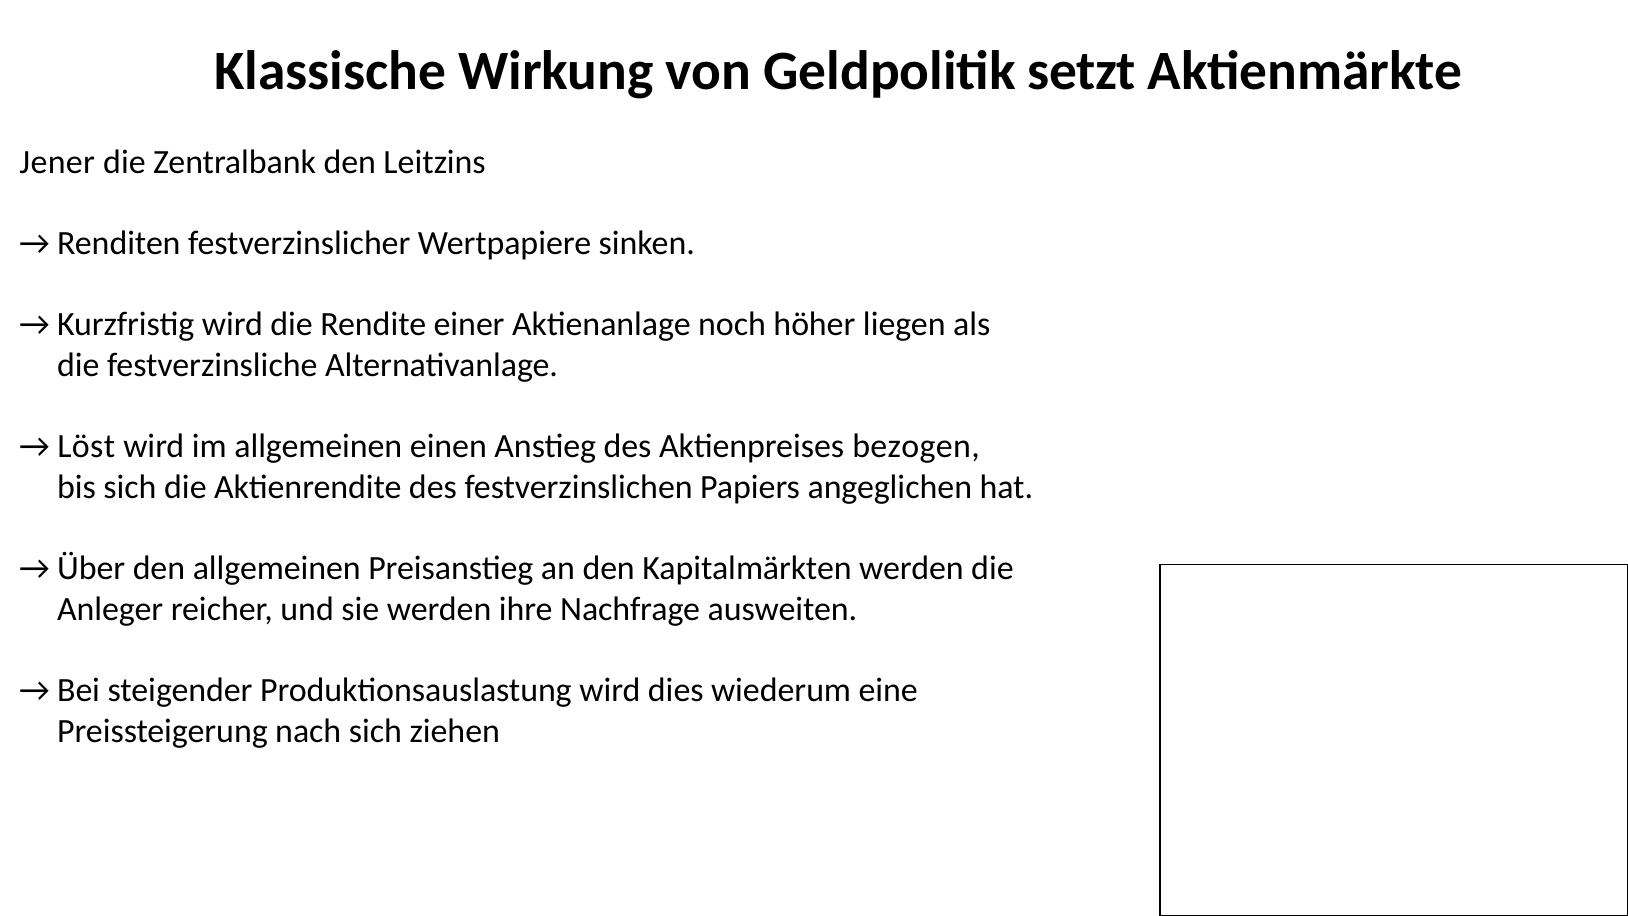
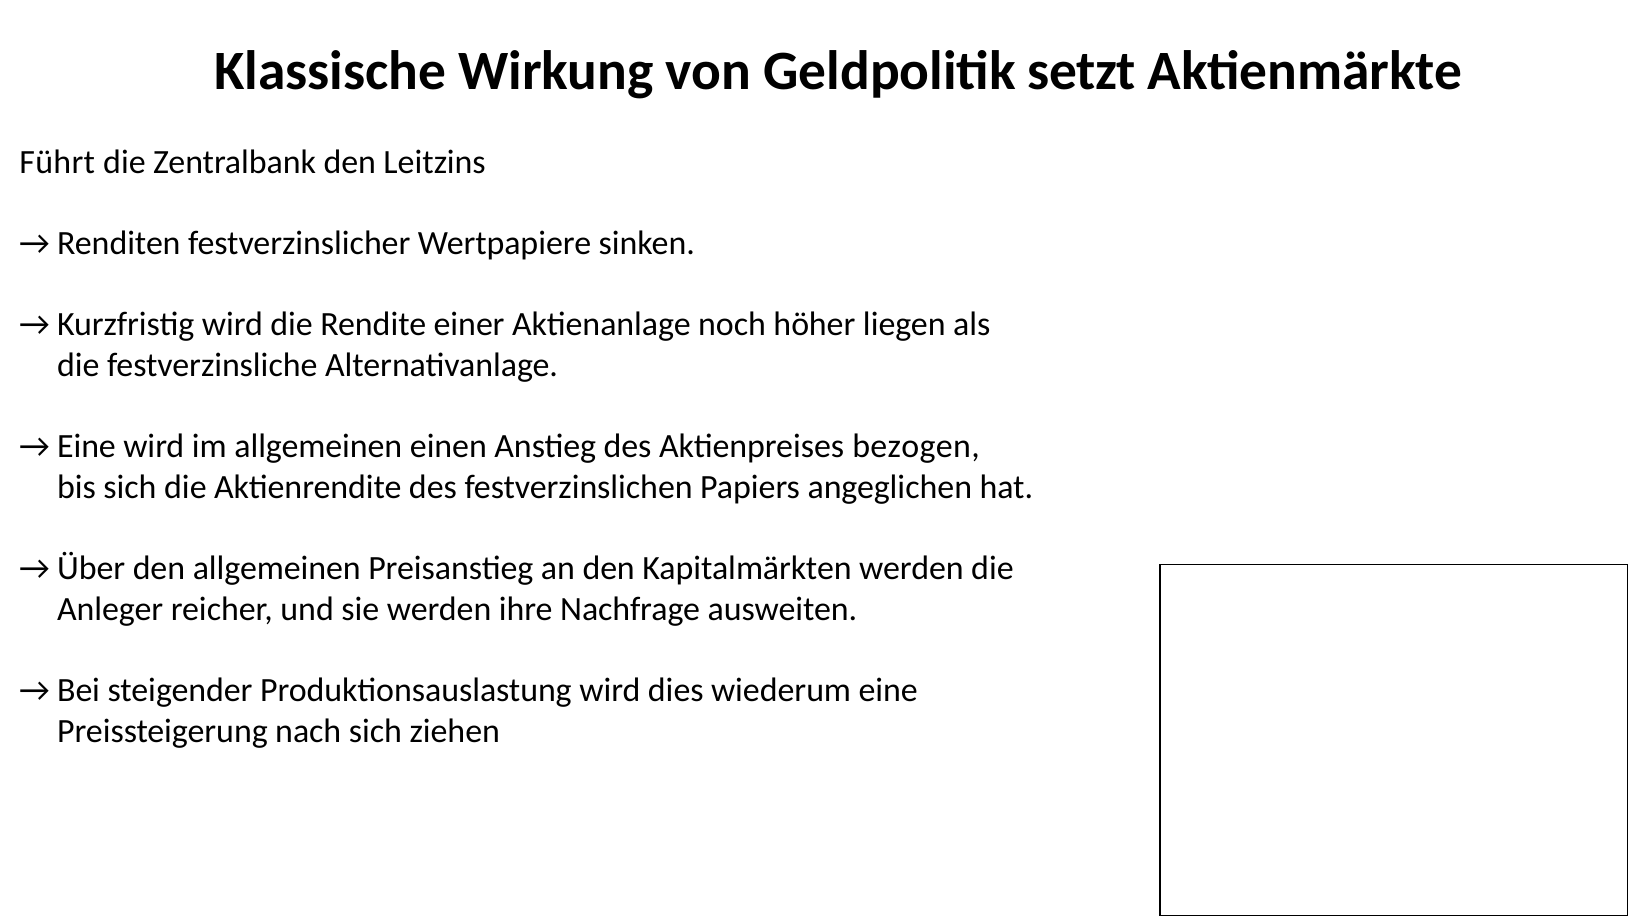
Jener: Jener -> Führt
Löst at (86, 446): Löst -> Eine
